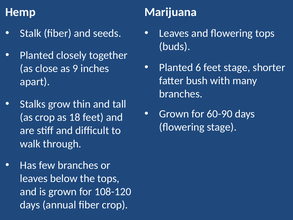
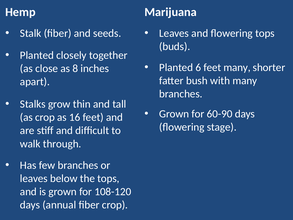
feet stage: stage -> many
9: 9 -> 8
18: 18 -> 16
